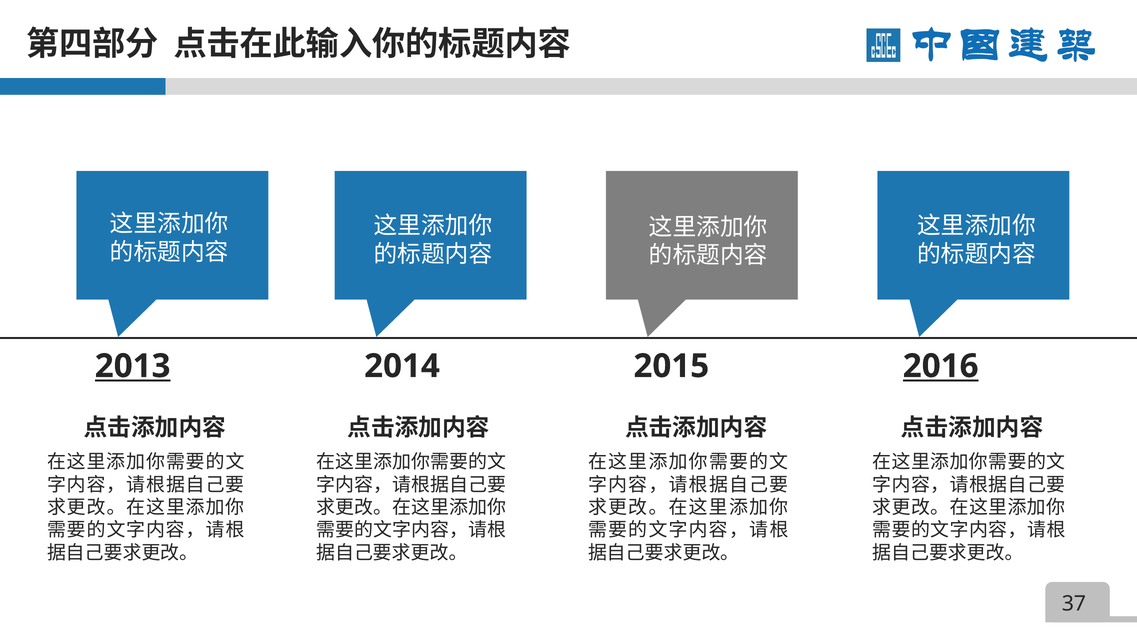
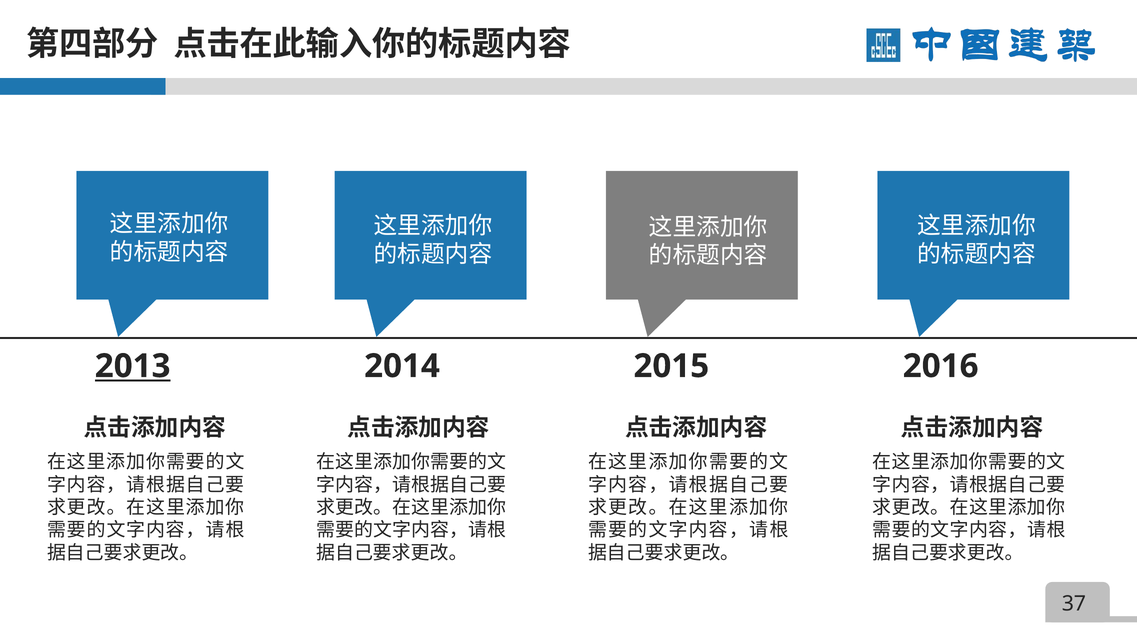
2016 underline: present -> none
